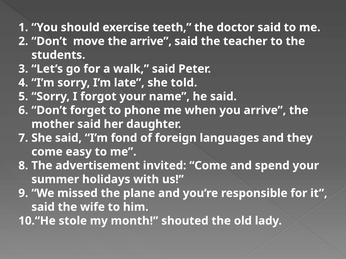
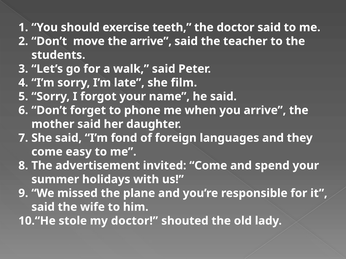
told: told -> film
my month: month -> doctor
